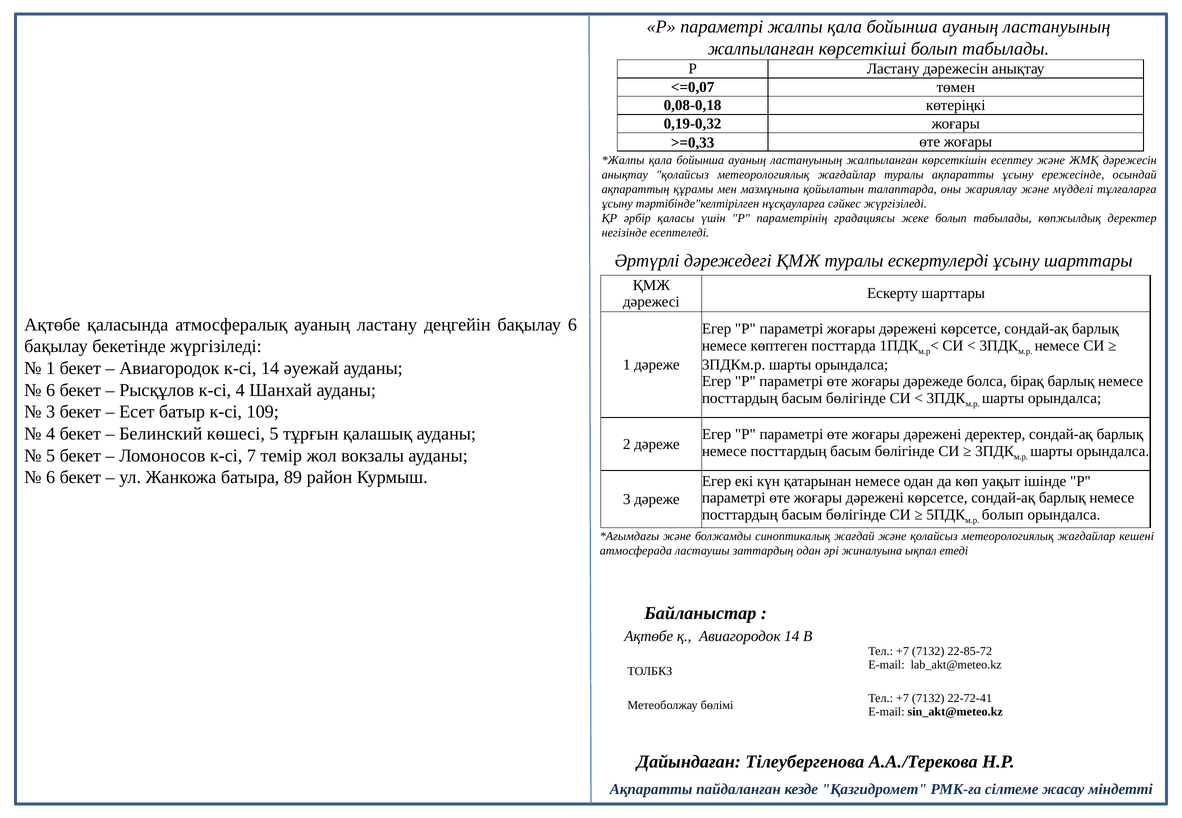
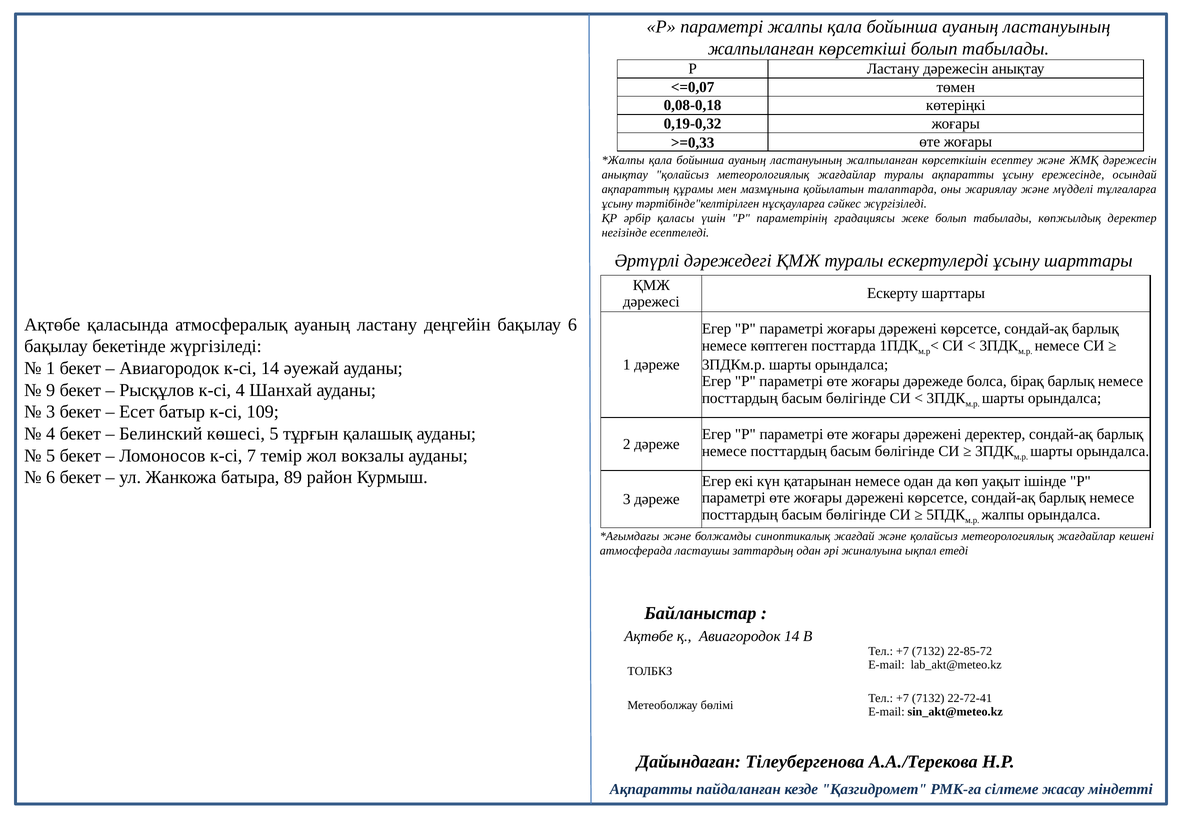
6 at (51, 390): 6 -> 9
болып at (1003, 515): болып -> жалпы
